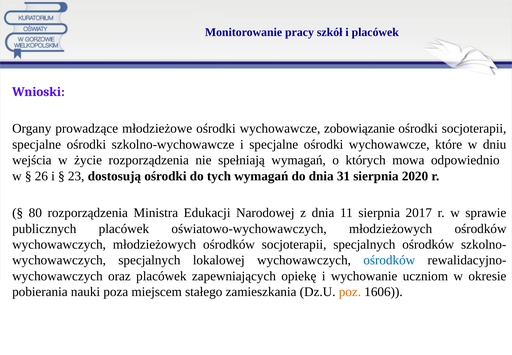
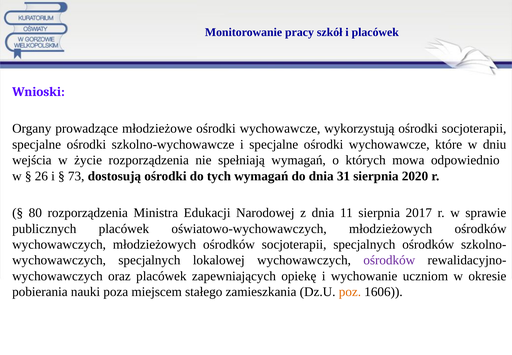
zobowiązanie: zobowiązanie -> wykorzystują
23: 23 -> 73
ośrodków at (389, 260) colour: blue -> purple
